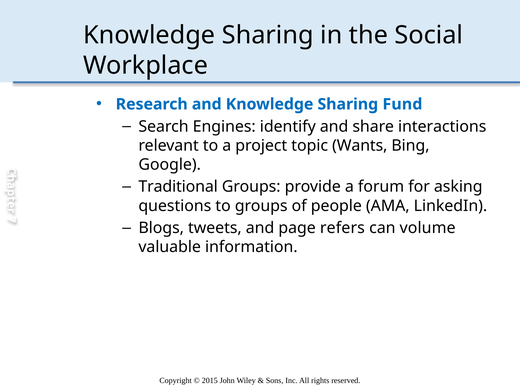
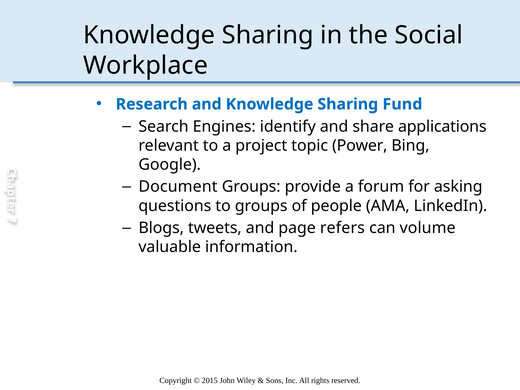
interactions: interactions -> applications
Wants: Wants -> Power
Traditional: Traditional -> Document
